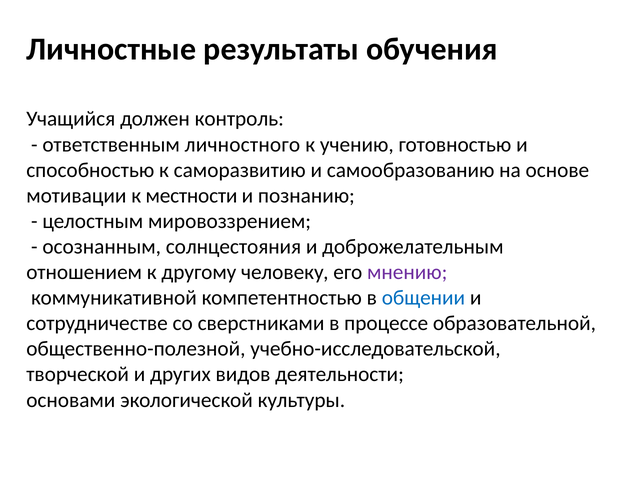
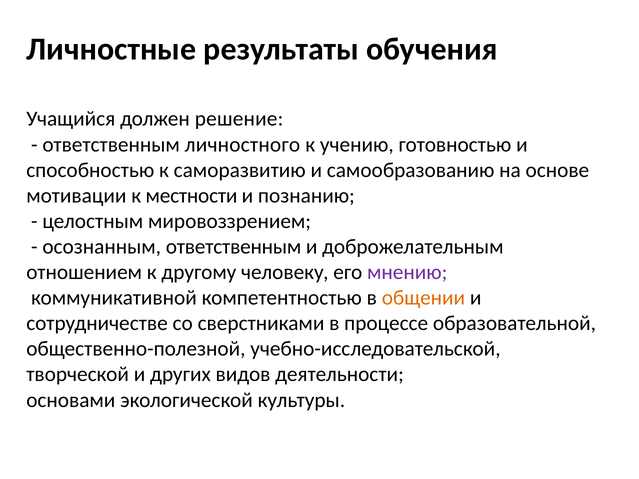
контроль: контроль -> решение
осознанным солнцестояния: солнцестояния -> ответственным
общении colour: blue -> orange
